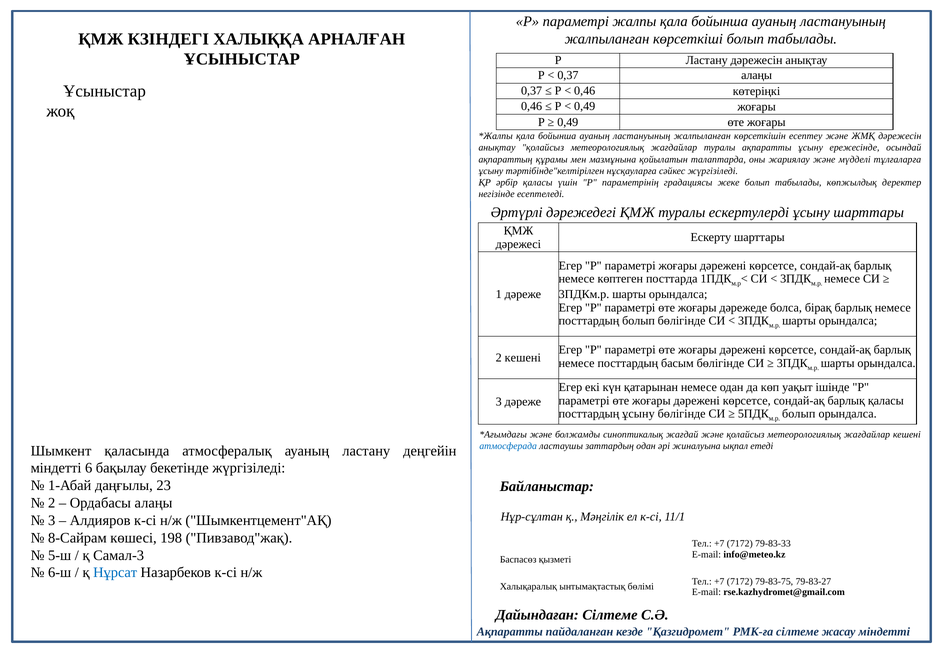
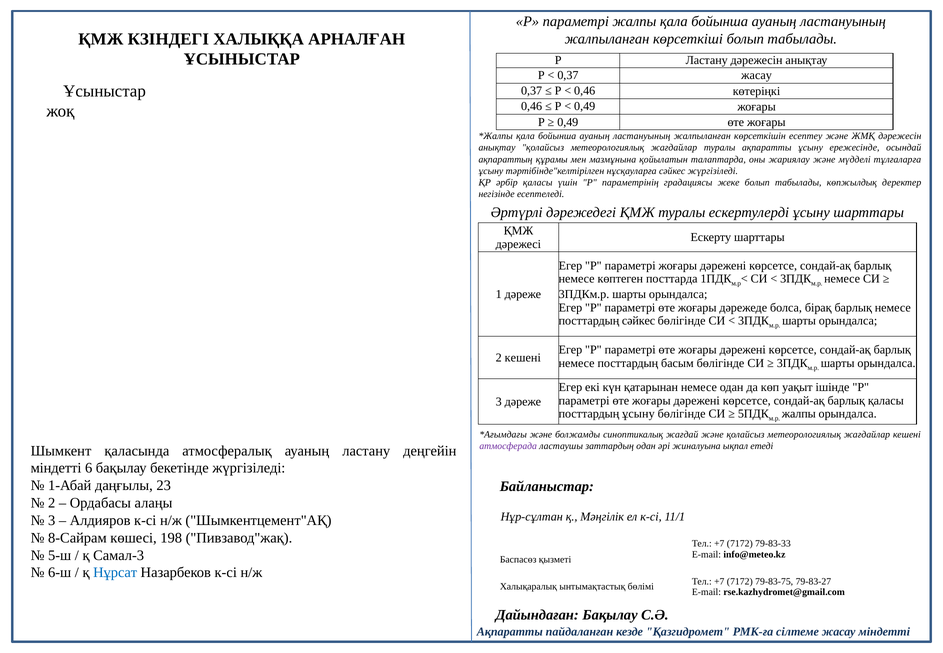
0,37 алаңы: алаңы -> жасау
посттардың болып: болып -> сәйкес
болып at (799, 414): болып -> жалпы
атмосферада colour: blue -> purple
Дайындаған Сілтеме: Сілтеме -> Бақылау
